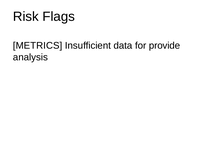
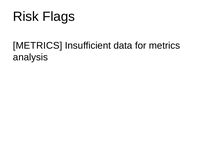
for provide: provide -> metrics
